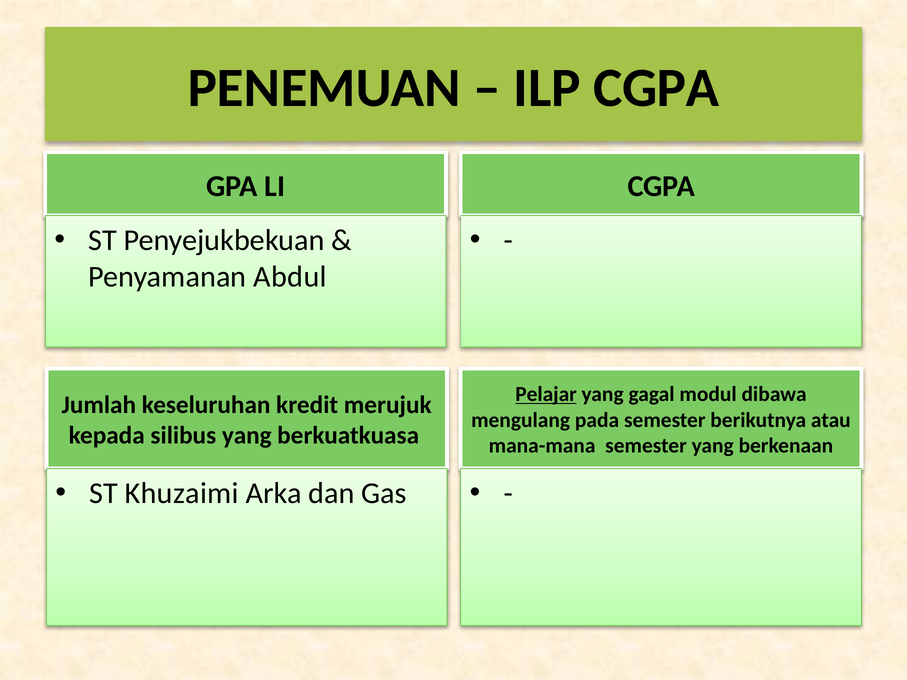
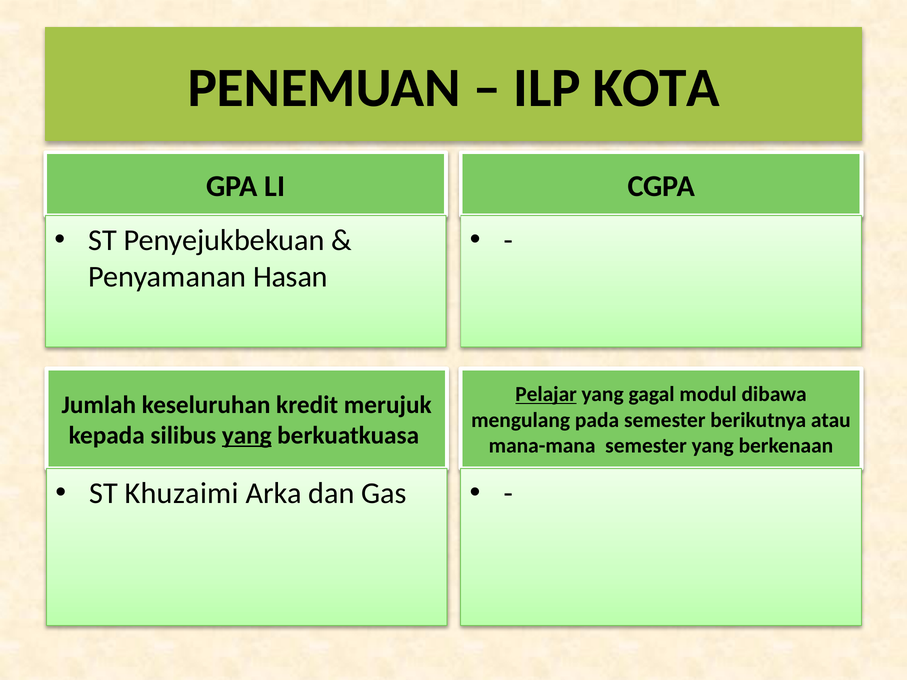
ILP CGPA: CGPA -> KOTA
Abdul: Abdul -> Hasan
yang at (247, 436) underline: none -> present
